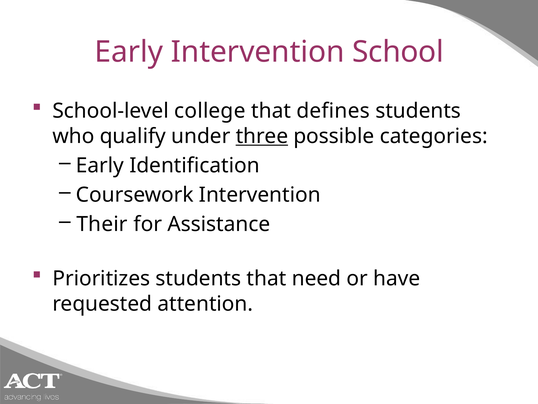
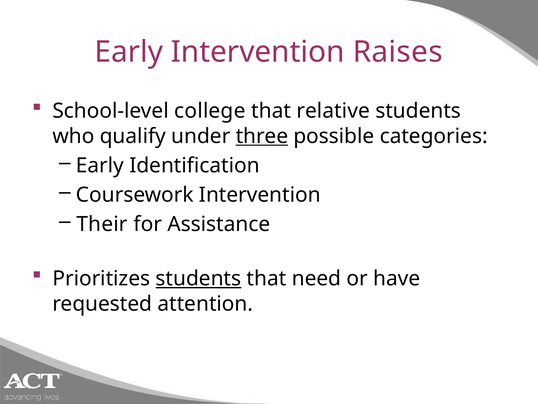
School: School -> Raises
defines: defines -> relative
students at (198, 278) underline: none -> present
